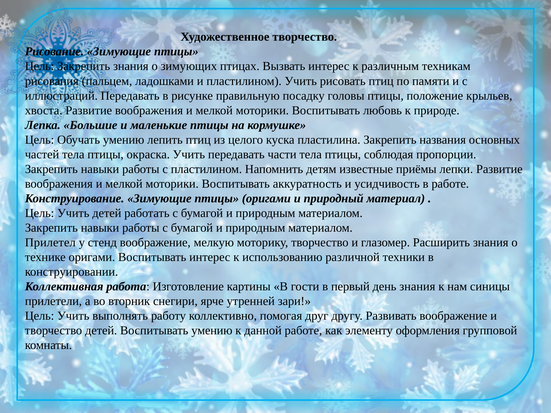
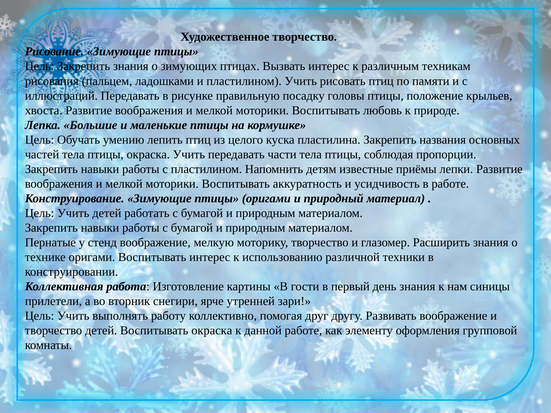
Прилетел: Прилетел -> Пернатые
Воспитывать умению: умению -> окраска
